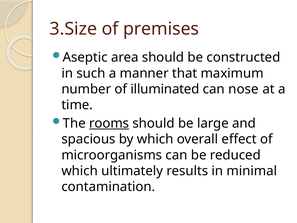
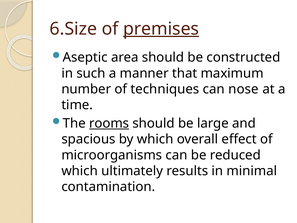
3.Size: 3.Size -> 6.Size
premises underline: none -> present
illuminated: illuminated -> techniques
